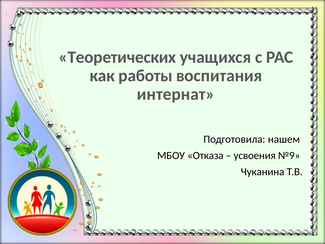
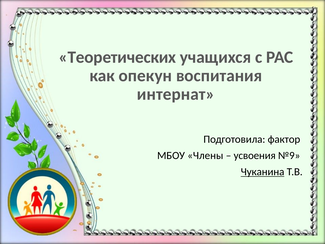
работы: работы -> опекун
нашем: нашем -> фактор
Отказа: Отказа -> Члены
Чуканина underline: none -> present
